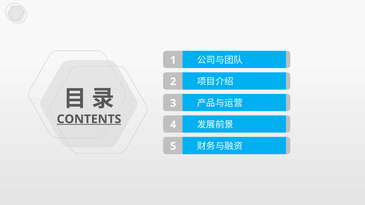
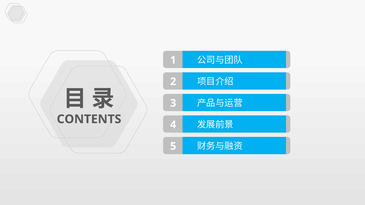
CONTENTS underline: present -> none
